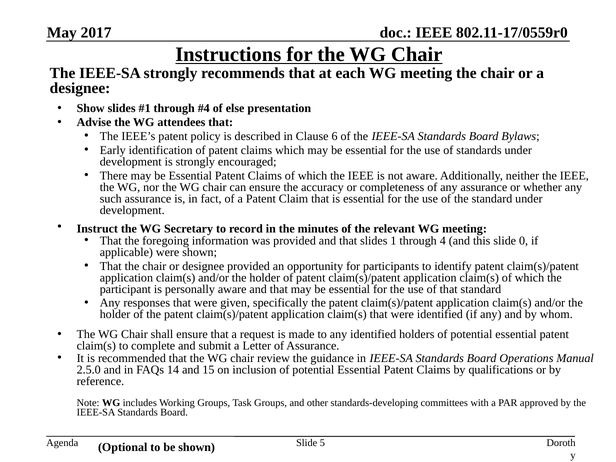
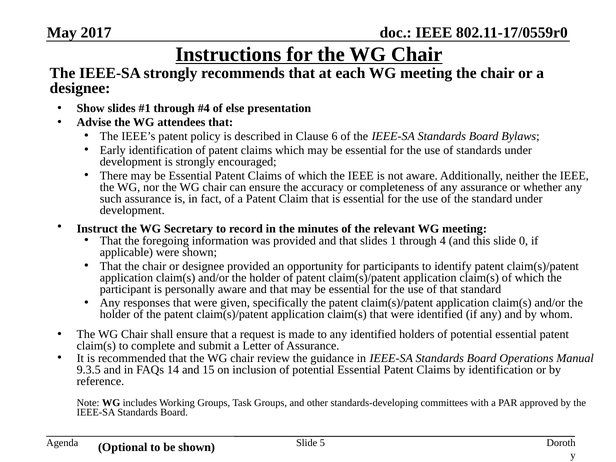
2.5.0: 2.5.0 -> 9.3.5
by qualifications: qualifications -> identification
